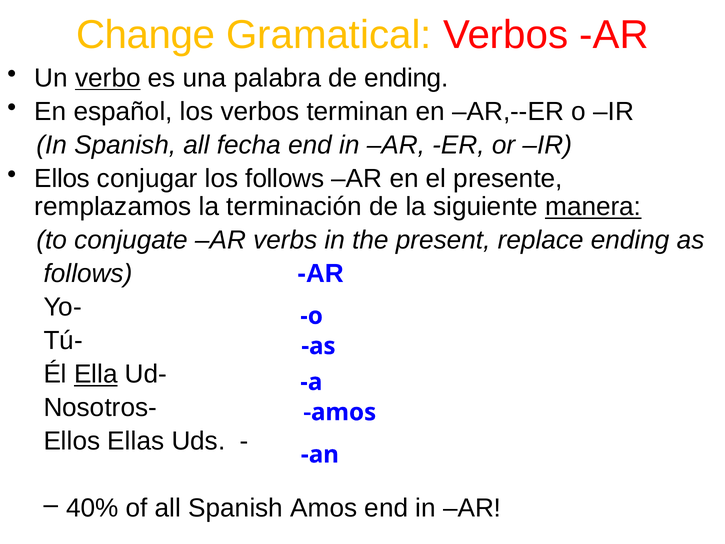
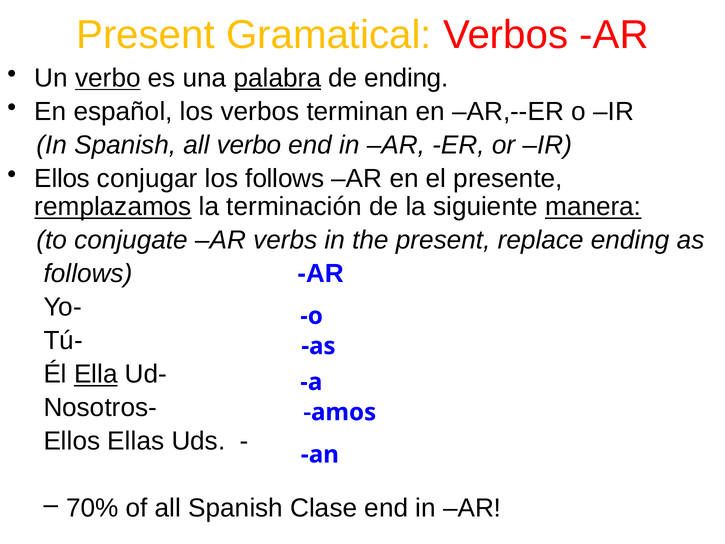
Change at (146, 35): Change -> Present
palabra underline: none -> present
all fecha: fecha -> verbo
remplazamos underline: none -> present
40%: 40% -> 70%
Spanish Amos: Amos -> Clase
